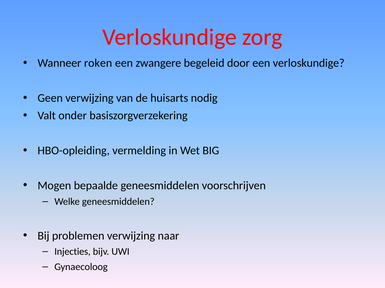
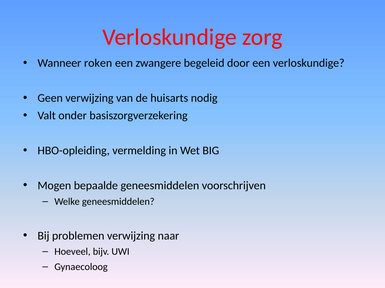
Injecties: Injecties -> Hoeveel
